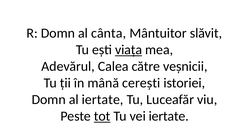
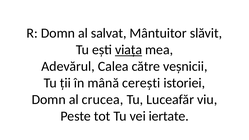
cânta: cânta -> salvat
al iertate: iertate -> crucea
tot underline: present -> none
